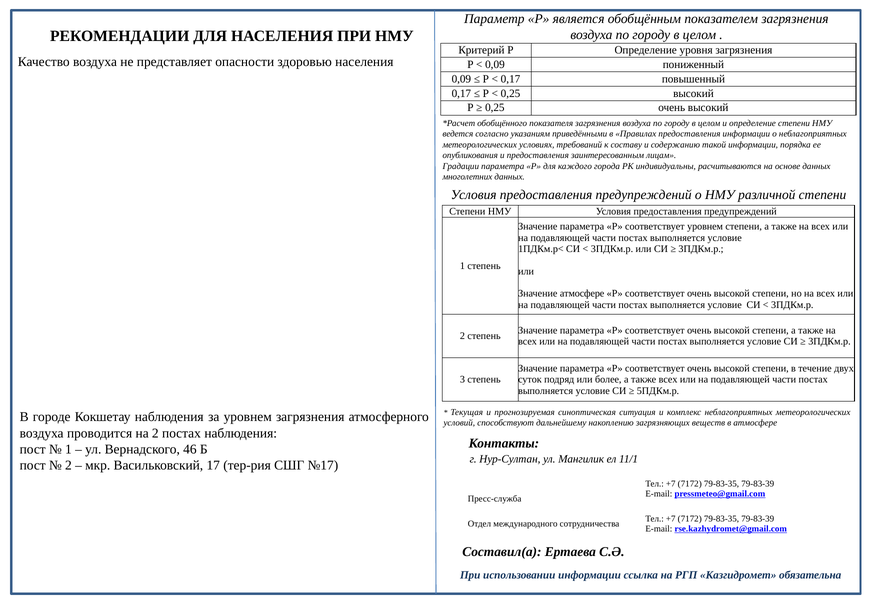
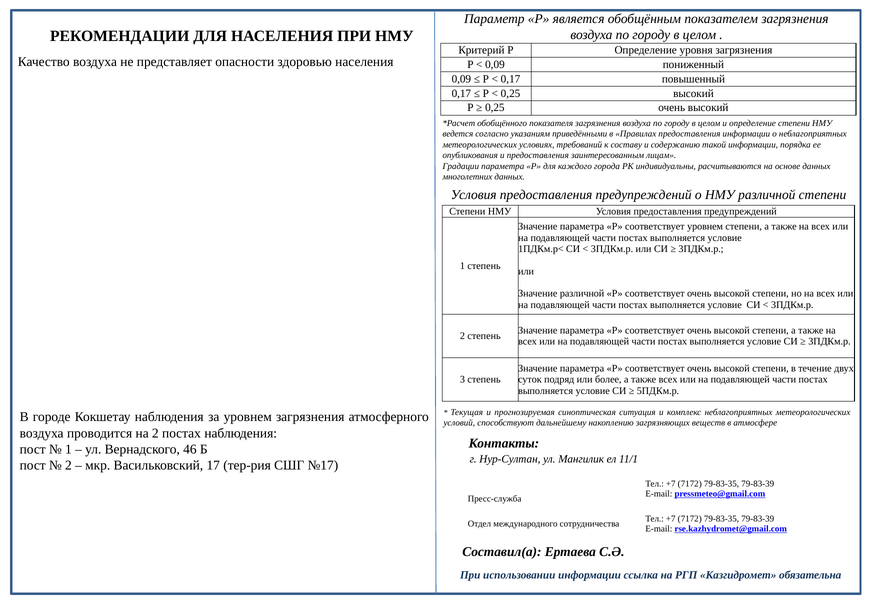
Значение атмосфере: атмосфере -> различной
